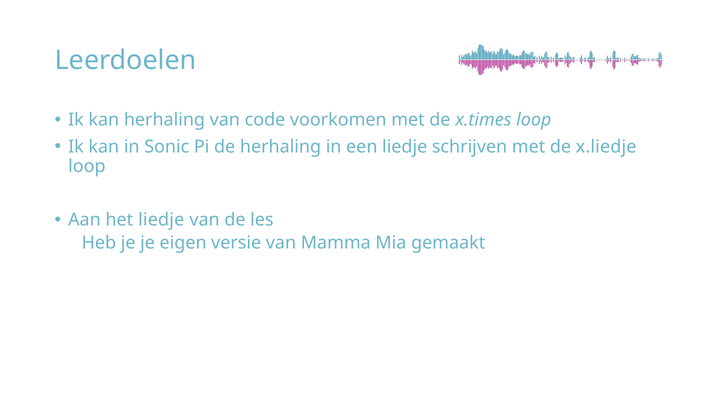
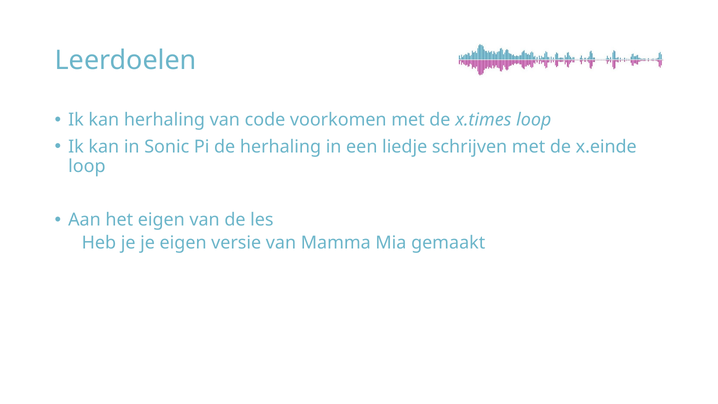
x.liedje: x.liedje -> x.einde
het liedje: liedje -> eigen
